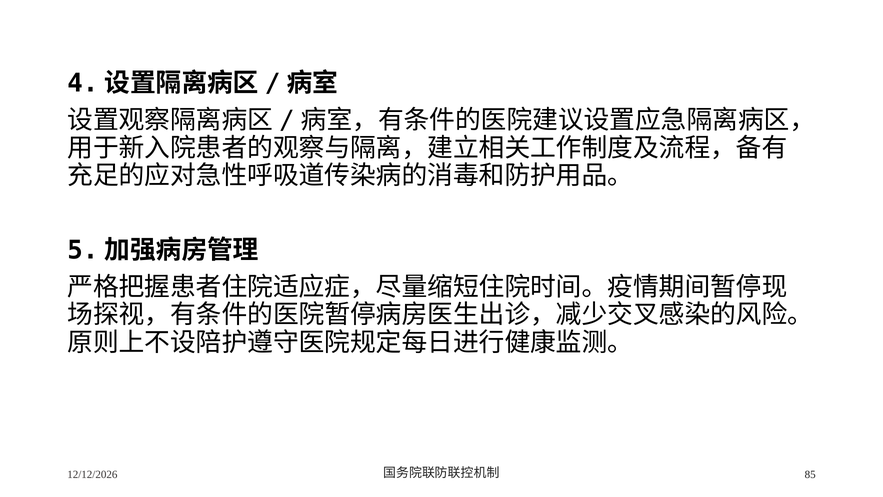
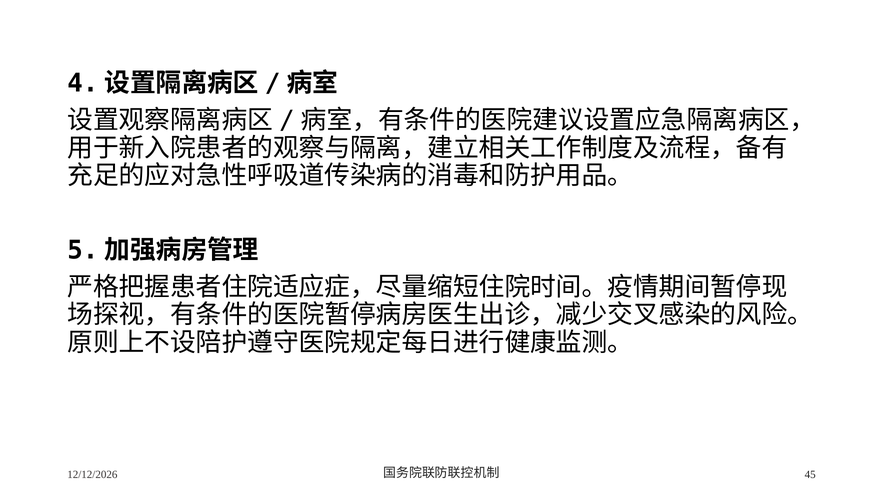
85: 85 -> 45
